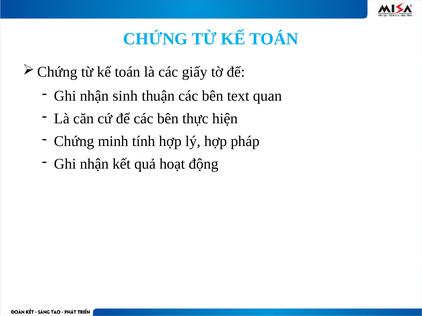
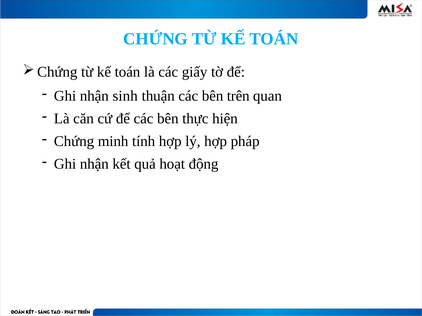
text: text -> trên
